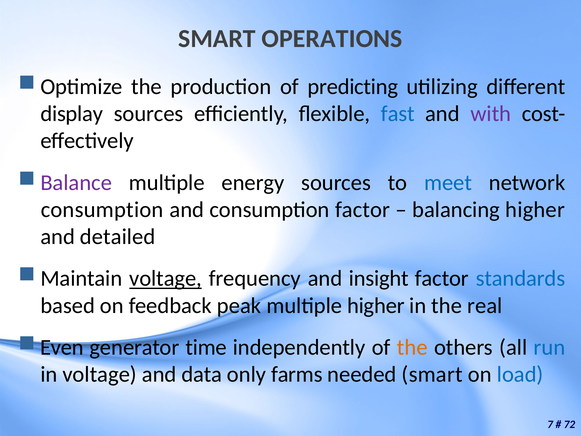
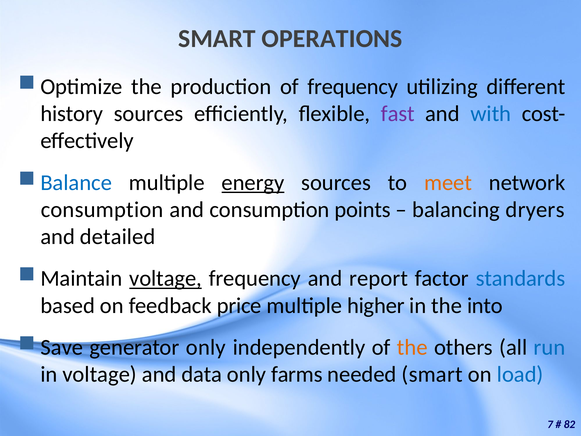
of predicting: predicting -> frequency
display: display -> history
fast colour: blue -> purple
with colour: purple -> blue
Balance colour: purple -> blue
energy underline: none -> present
meet colour: blue -> orange
consumption factor: factor -> points
balancing higher: higher -> dryers
insight: insight -> report
peak: peak -> price
real: real -> into
Even: Even -> Save
generator time: time -> only
72: 72 -> 82
